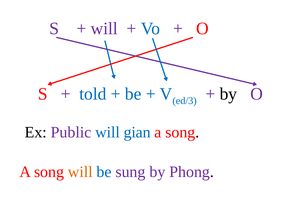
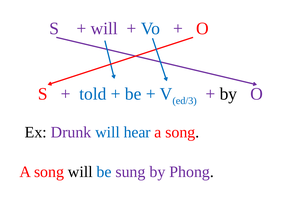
Public: Public -> Drunk
gian: gian -> hear
will at (80, 172) colour: orange -> black
